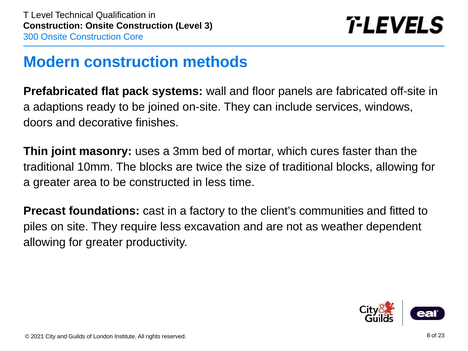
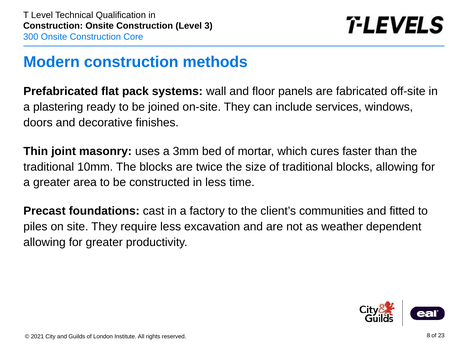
adaptions: adaptions -> plastering
